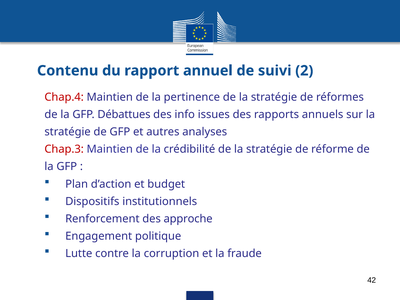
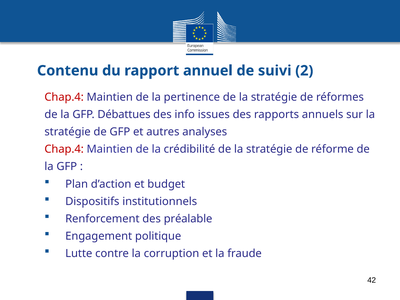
Chap.3 at (64, 149): Chap.3 -> Chap.4
approche: approche -> préalable
